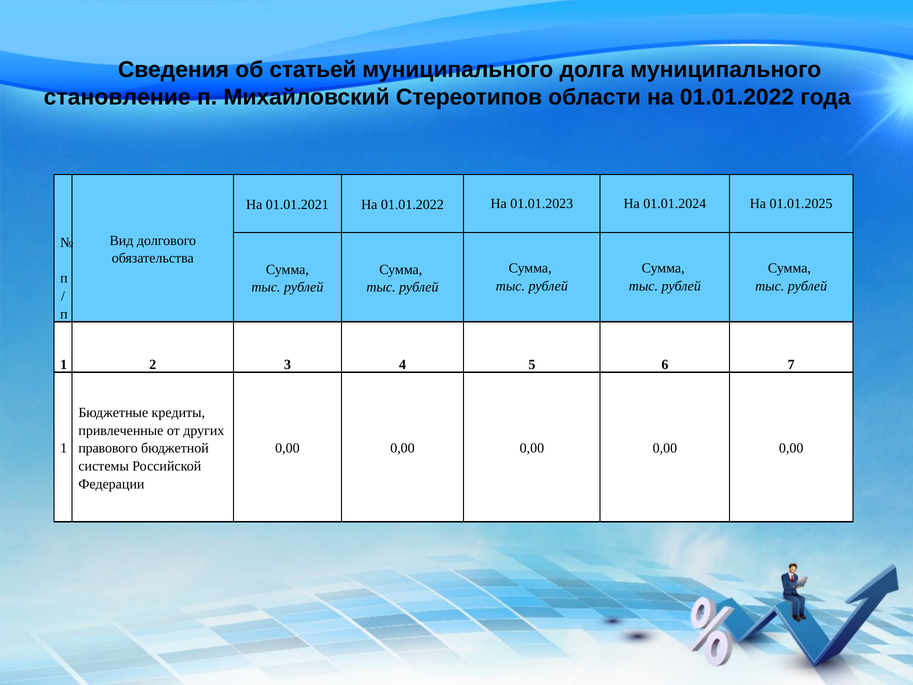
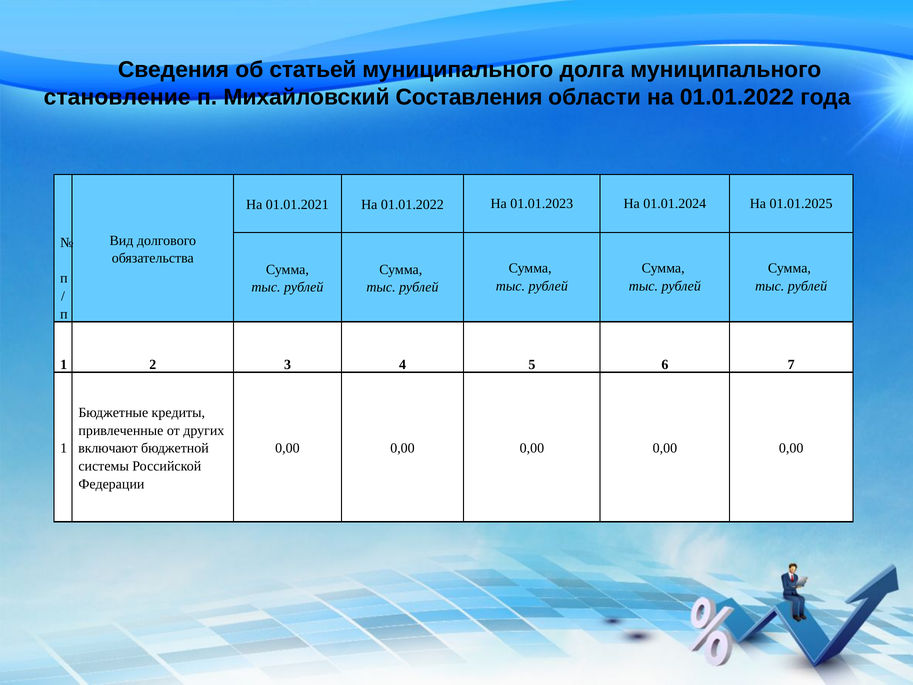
Стереотипов: Стереотипов -> Составления
правового: правового -> включают
